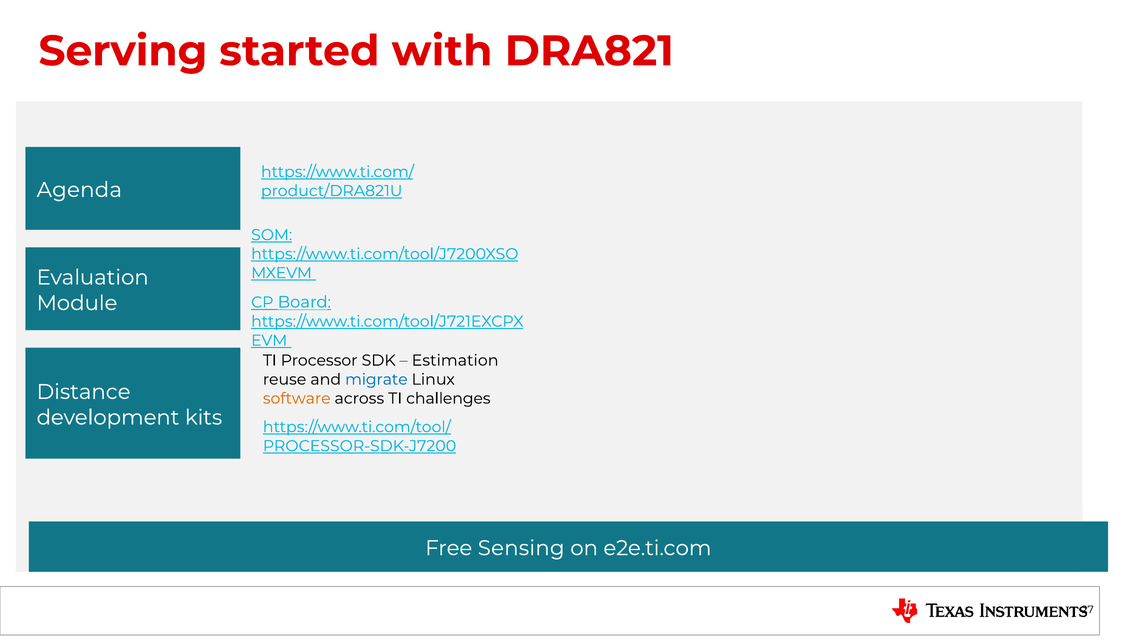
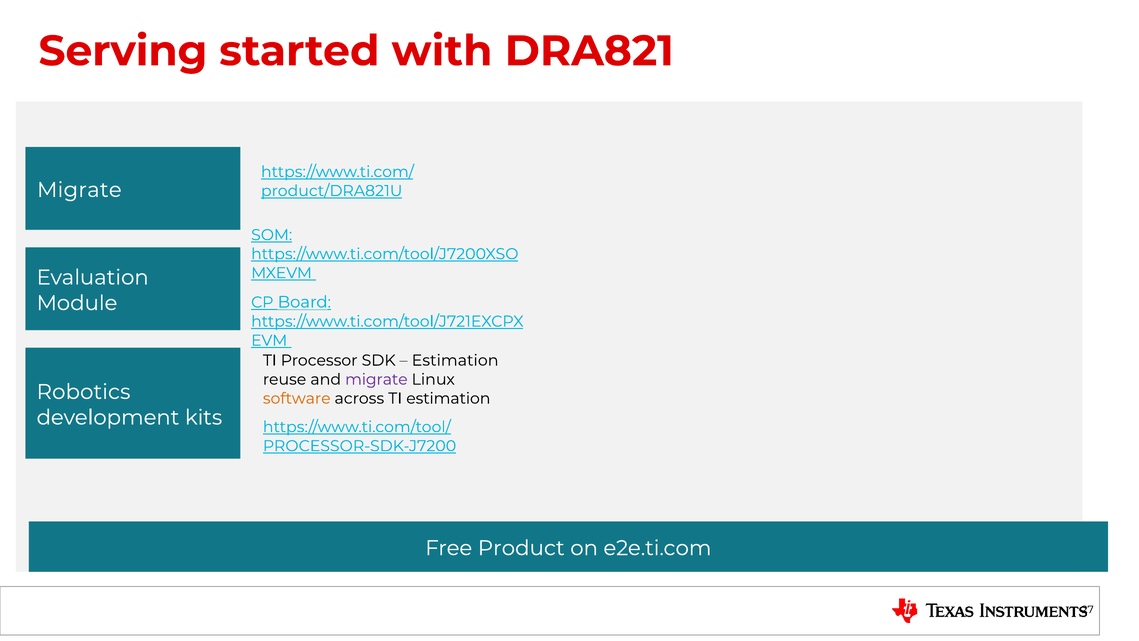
Agenda at (79, 190): Agenda -> Migrate
migrate at (376, 379) colour: blue -> purple
Distance: Distance -> Robotics
TI challenges: challenges -> estimation
Sensing: Sensing -> Product
